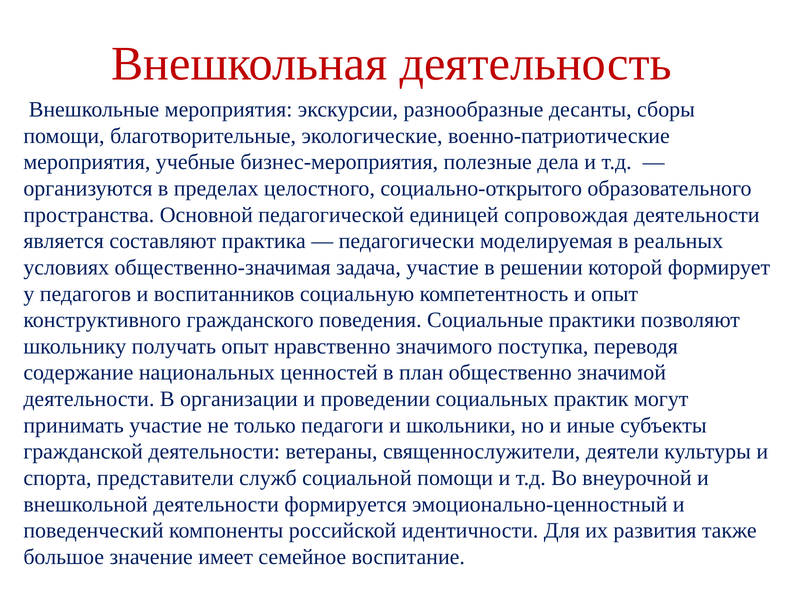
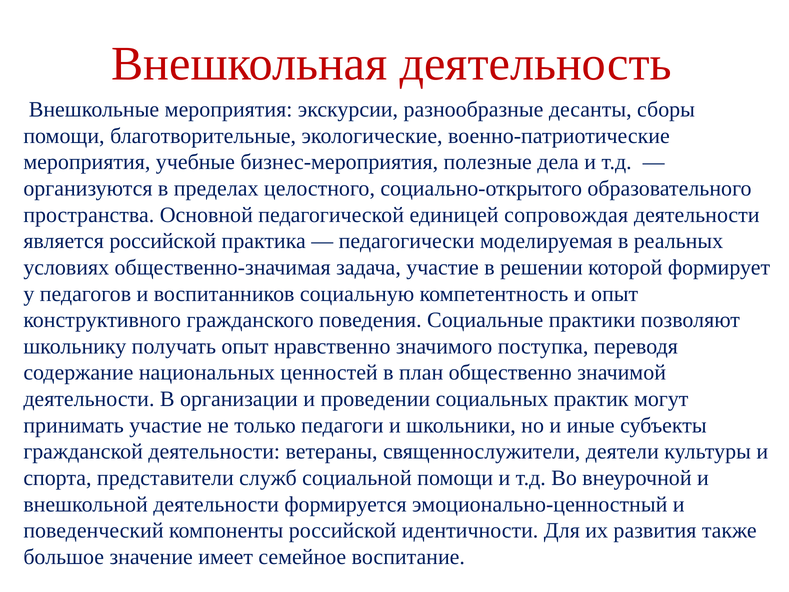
является составляют: составляют -> российской
